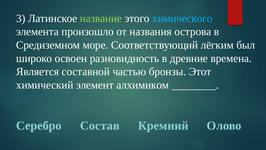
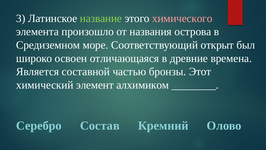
химического colour: light blue -> pink
лёгким: лёгким -> открыт
разновидность: разновидность -> отличающаяся
